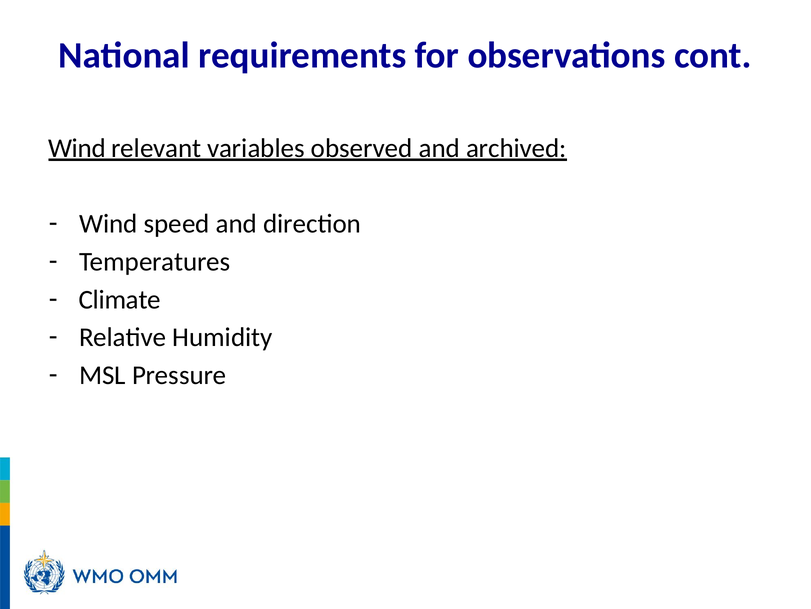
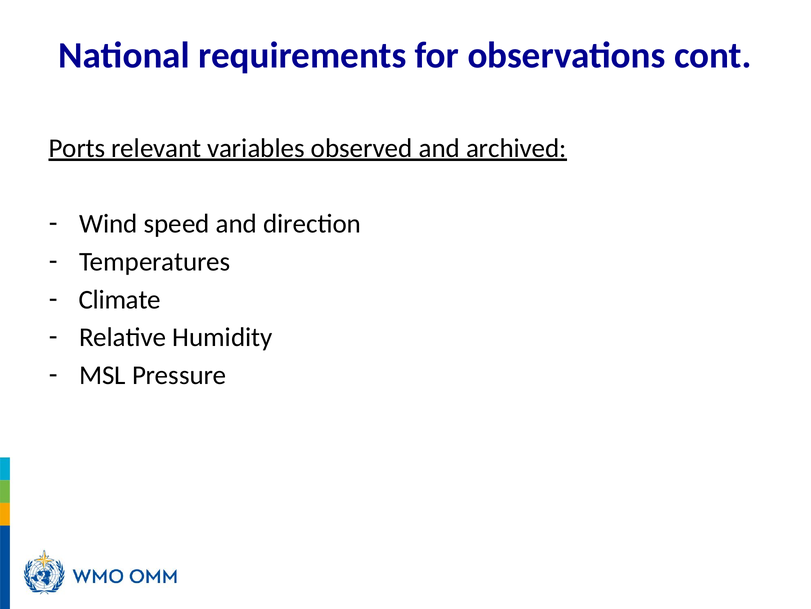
Wind at (77, 148): Wind -> Ports
